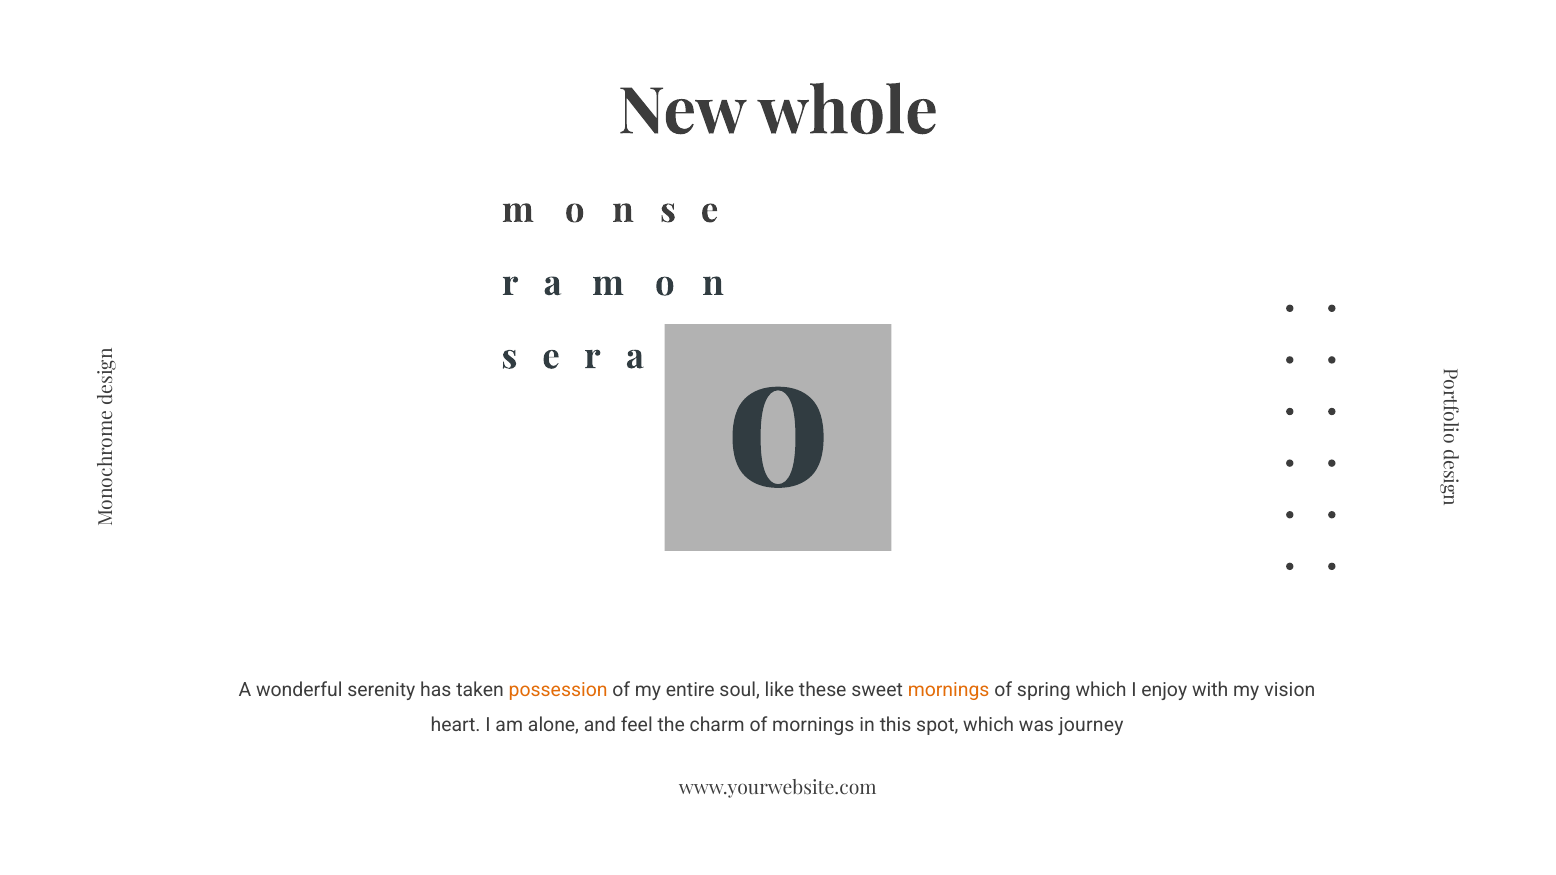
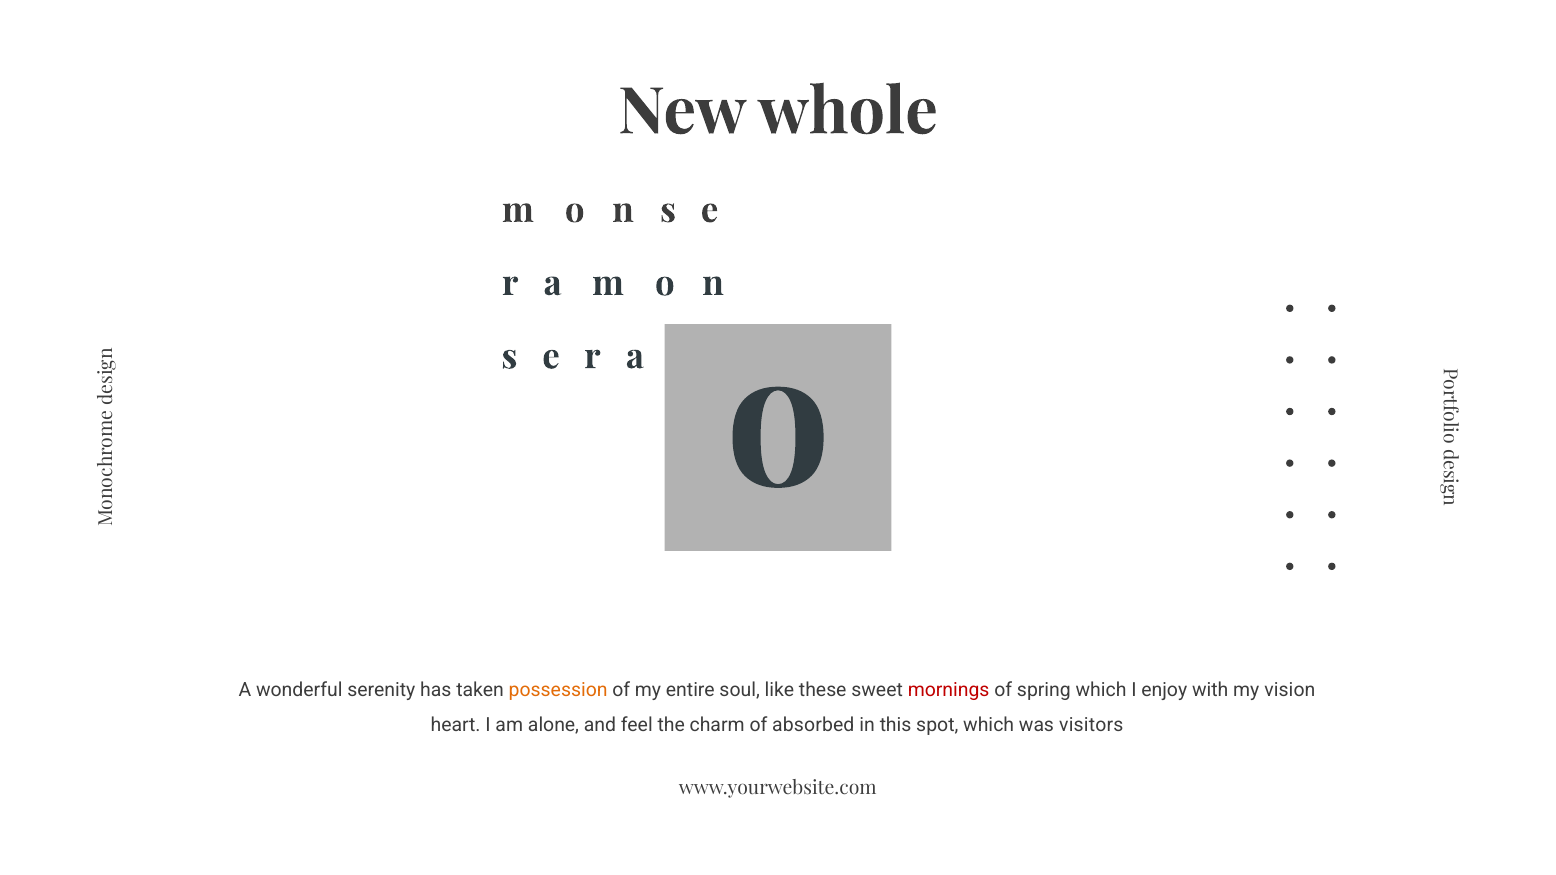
mornings at (949, 691) colour: orange -> red
of mornings: mornings -> absorbed
journey: journey -> visitors
